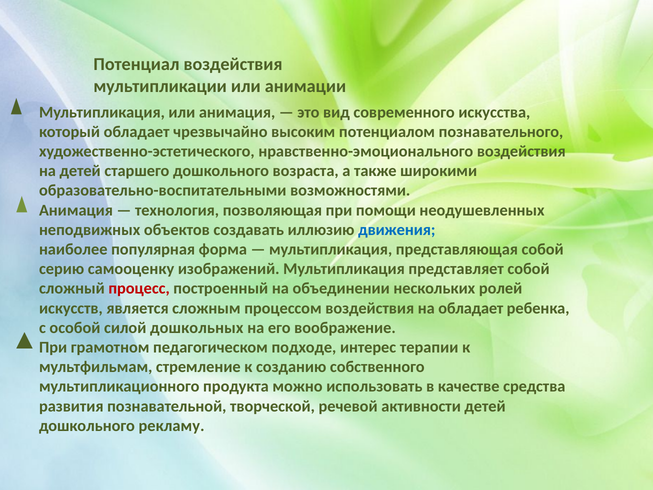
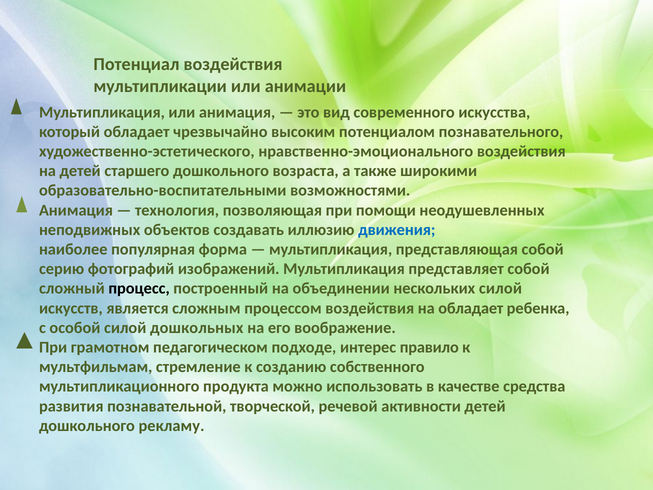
самооценку: самооценку -> фотографий
процесс colour: red -> black
нескольких ролей: ролей -> силой
терапии: терапии -> правило
